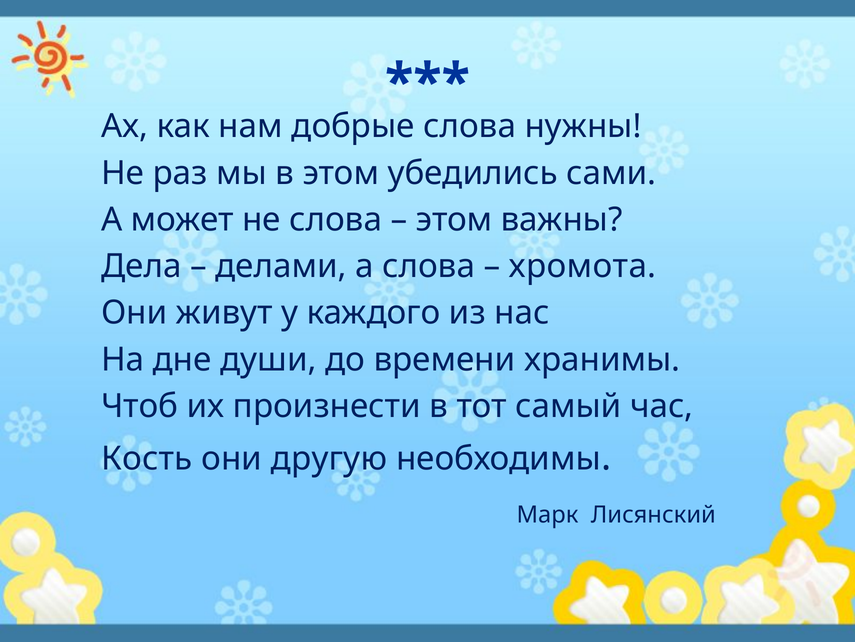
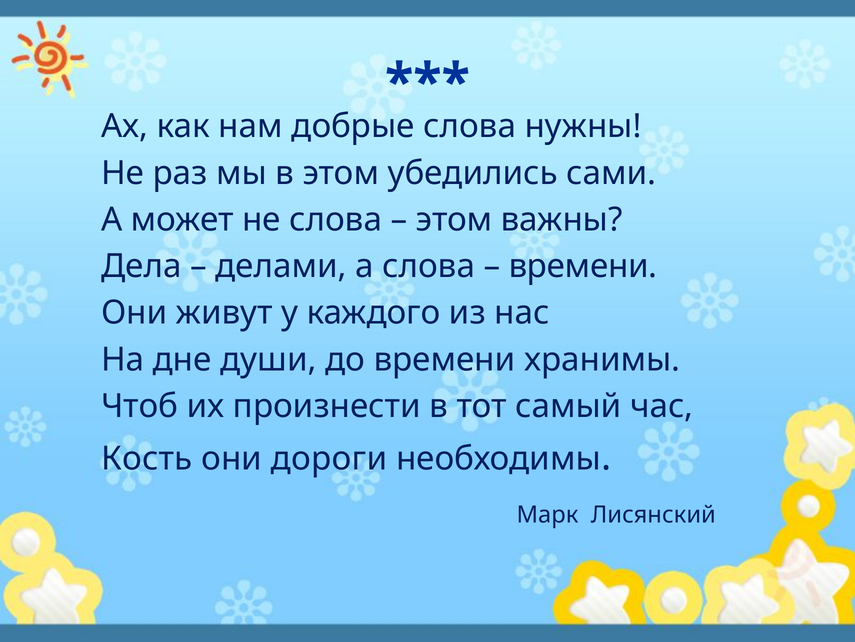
хромота at (583, 266): хромота -> времени
другую: другую -> дороги
